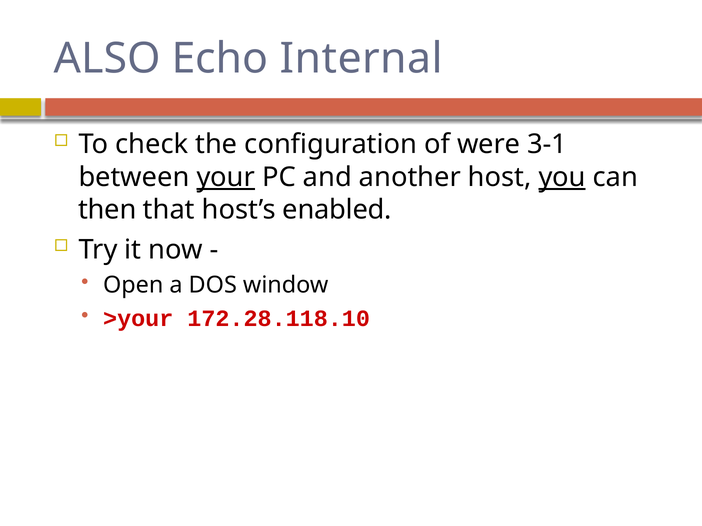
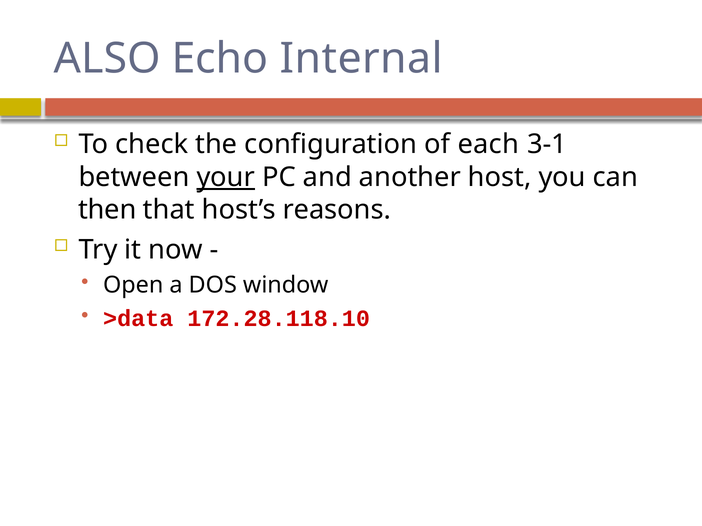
were: were -> each
you underline: present -> none
enabled: enabled -> reasons
>your: >your -> >data
